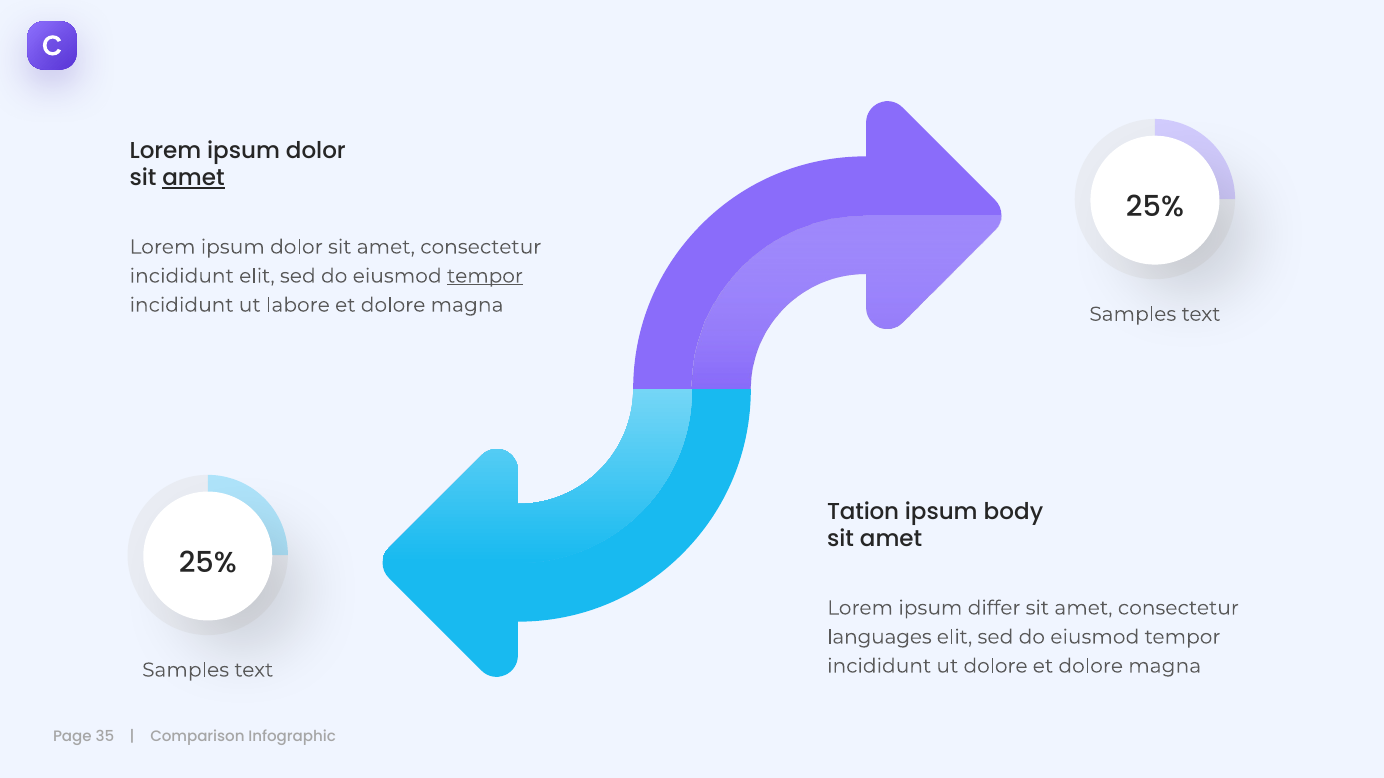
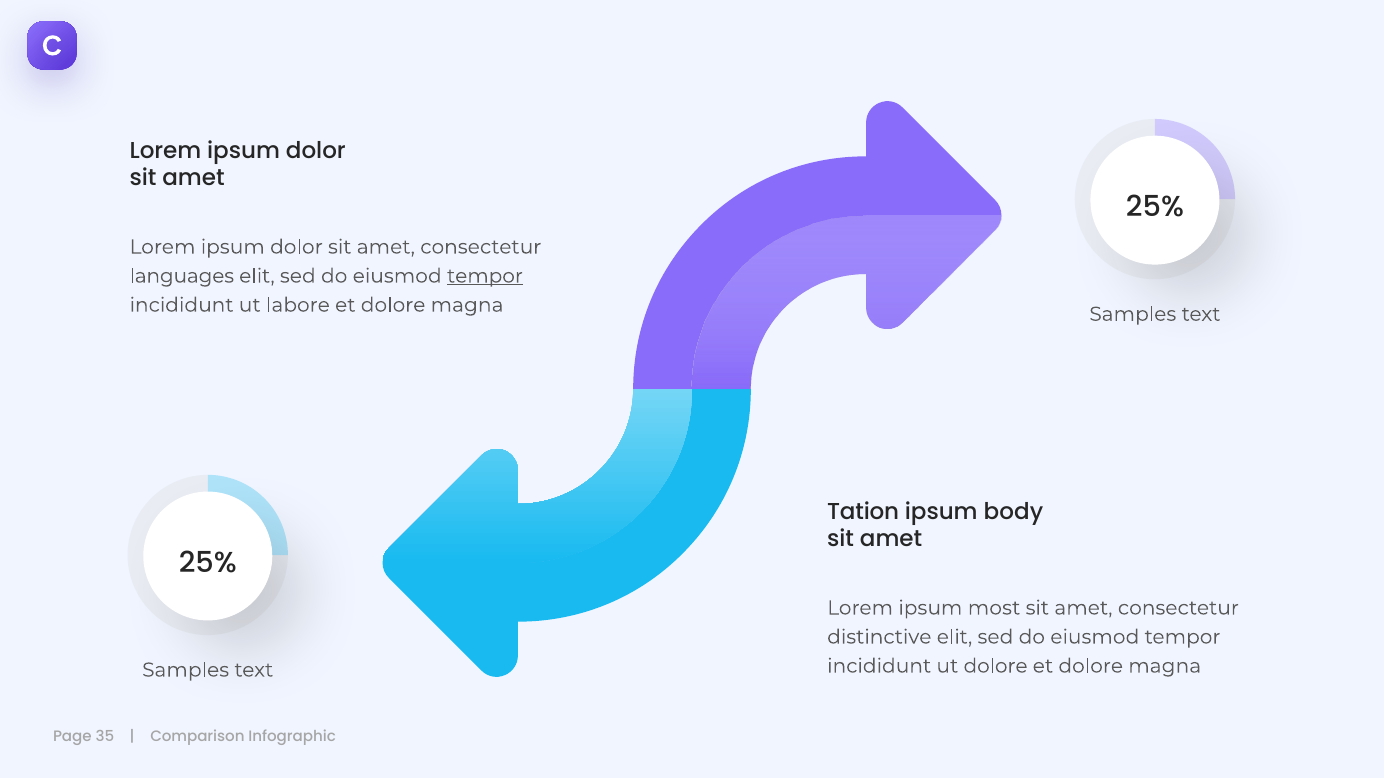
amet at (193, 178) underline: present -> none
incididunt at (182, 276): incididunt -> languages
differ: differ -> most
languages: languages -> distinctive
